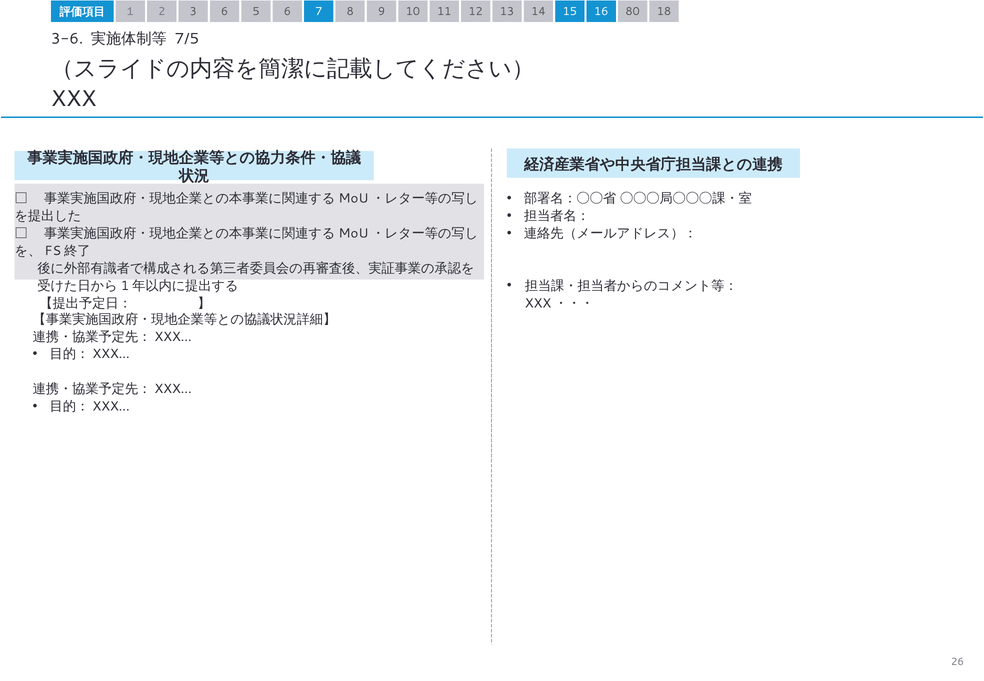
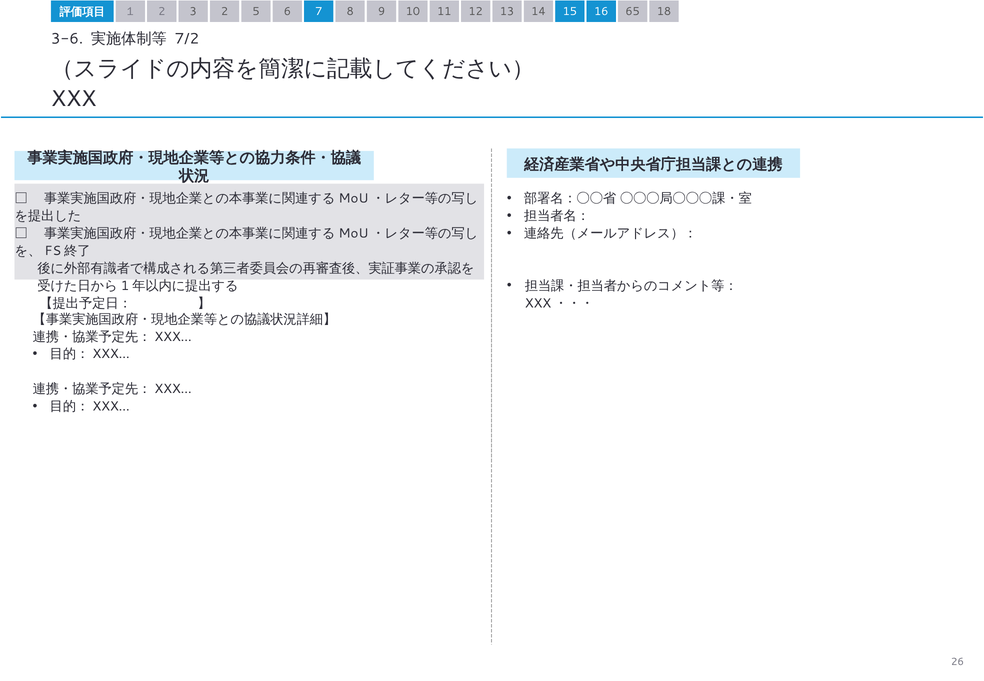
3 6: 6 -> 2
80: 80 -> 65
7/5: 7/5 -> 7/2
